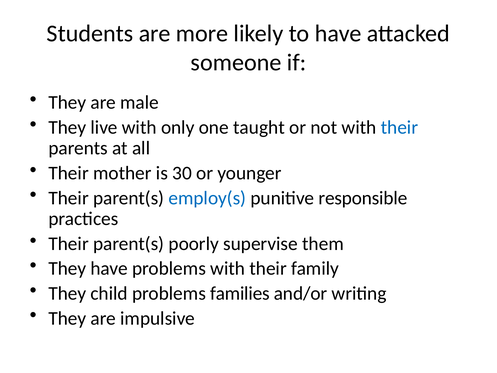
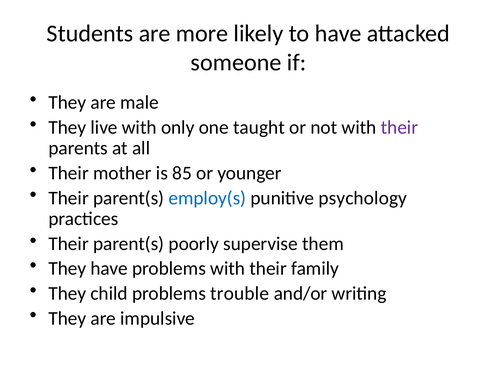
their at (399, 127) colour: blue -> purple
30: 30 -> 85
responsible: responsible -> psychology
families: families -> trouble
